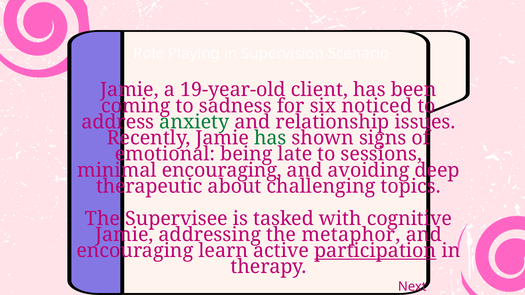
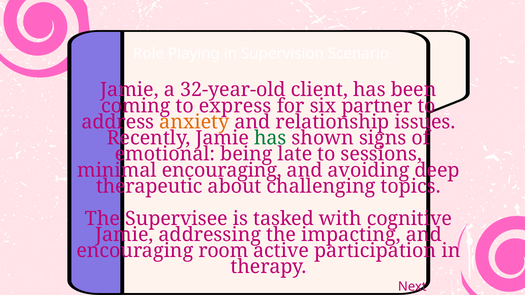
19-year-old: 19-year-old -> 32-year-old
sadness: sadness -> express
noticed: noticed -> partner
anxiety colour: green -> orange
metaphor: metaphor -> impacting
learn: learn -> room
participation underline: present -> none
